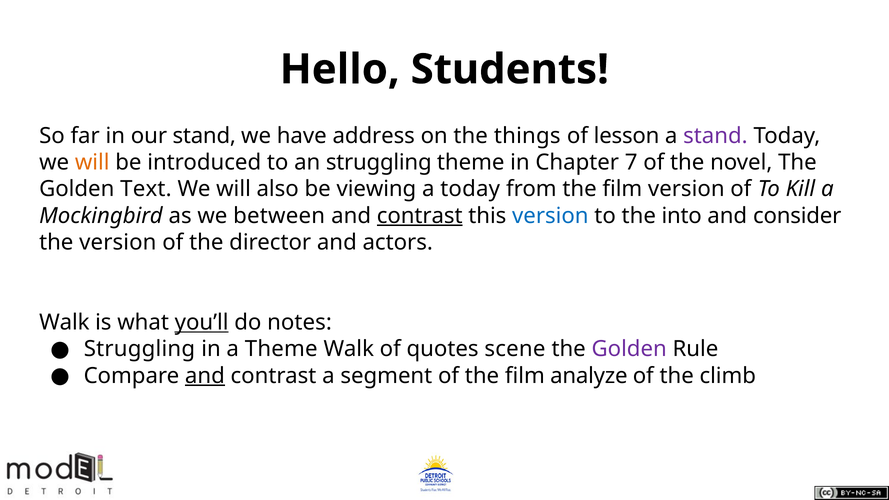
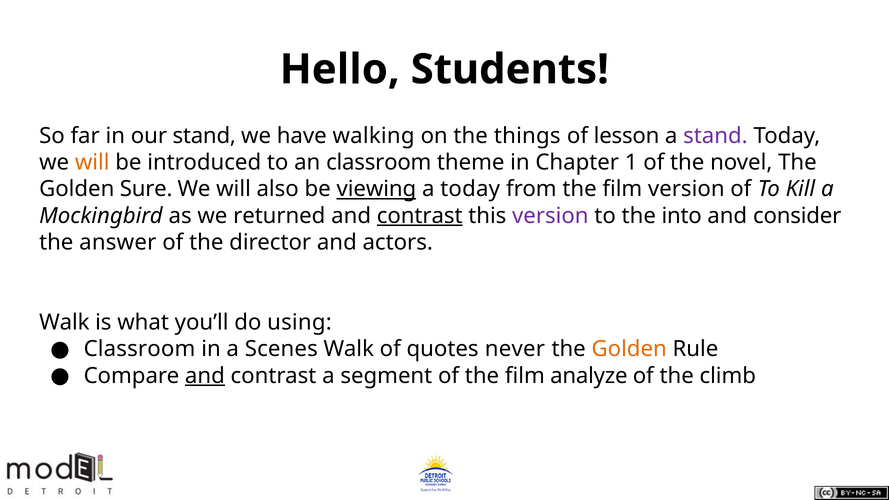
address: address -> walking
an struggling: struggling -> classroom
7: 7 -> 1
Text: Text -> Sure
viewing underline: none -> present
between: between -> returned
version at (550, 216) colour: blue -> purple
the version: version -> answer
you’ll underline: present -> none
notes: notes -> using
Struggling at (139, 349): Struggling -> Classroom
a Theme: Theme -> Scenes
scene: scene -> never
Golden at (629, 349) colour: purple -> orange
